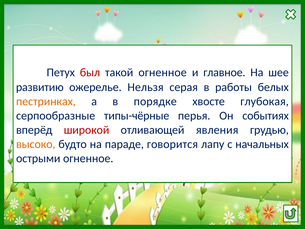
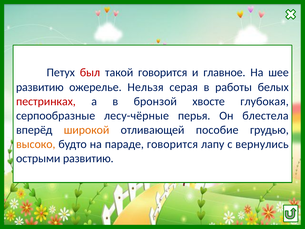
такой огненное: огненное -> говорится
пестринках colour: orange -> red
порядке: порядке -> бронзой
типы-чёрные: типы-чёрные -> лесу-чёрные
событиях: событиях -> блестела
широкой colour: red -> orange
явления: явления -> пособие
начальных: начальных -> вернулись
острыми огненное: огненное -> развитию
